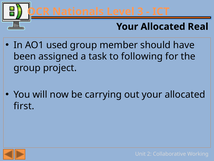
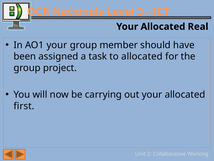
AO1 used: used -> your
to following: following -> allocated
